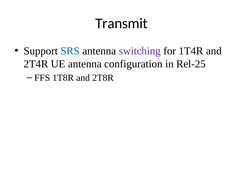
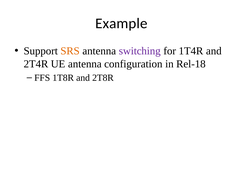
Transmit: Transmit -> Example
SRS colour: blue -> orange
Rel-25: Rel-25 -> Rel-18
